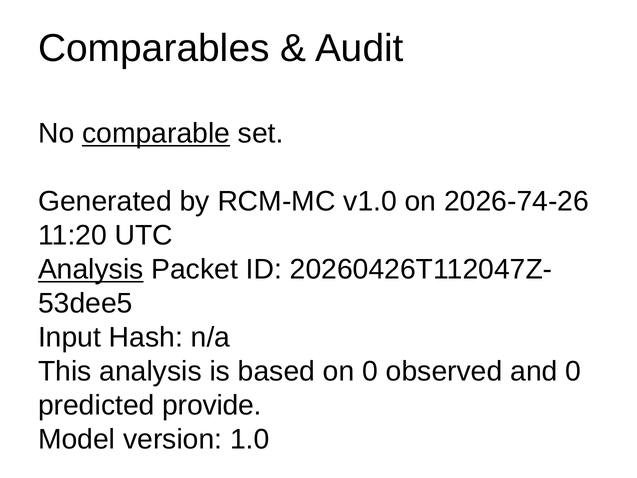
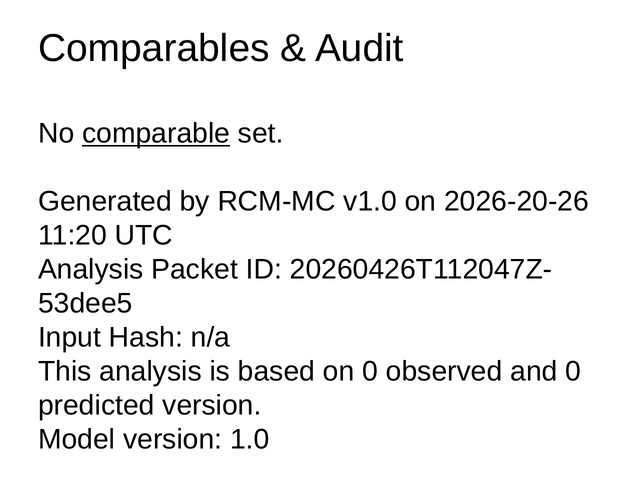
2026-74-26: 2026-74-26 -> 2026-20-26
Analysis at (91, 270) underline: present -> none
predicted provide: provide -> version
